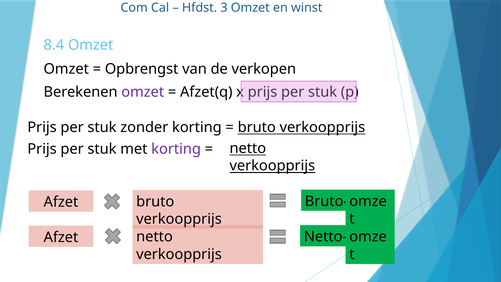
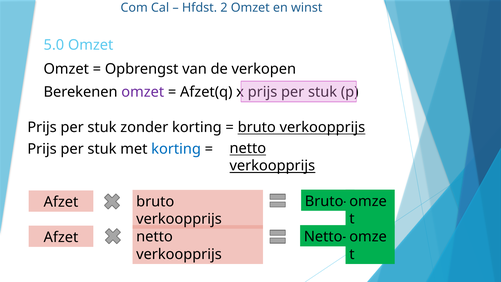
3: 3 -> 2
8.4: 8.4 -> 5.0
korting at (176, 149) colour: purple -> blue
